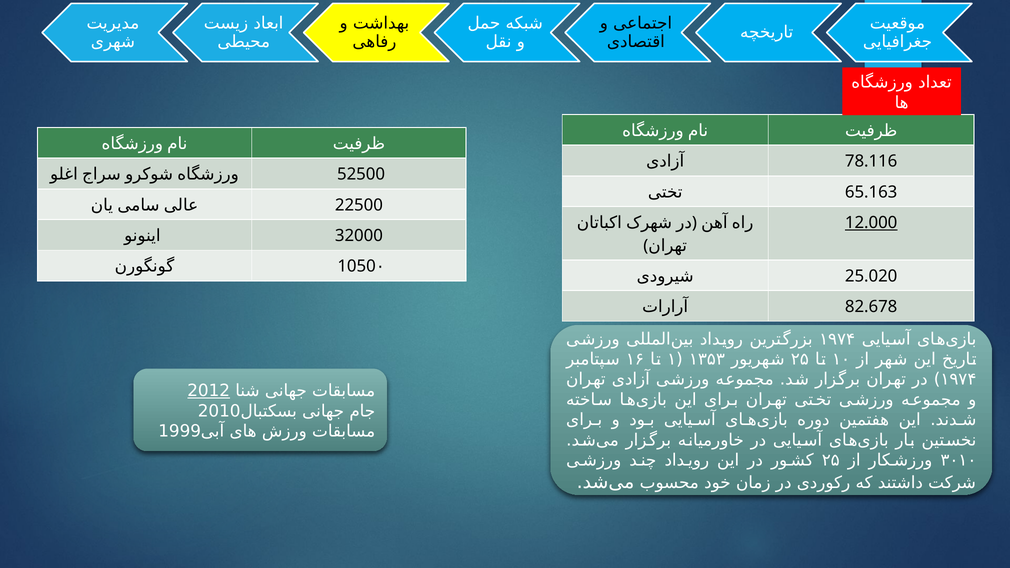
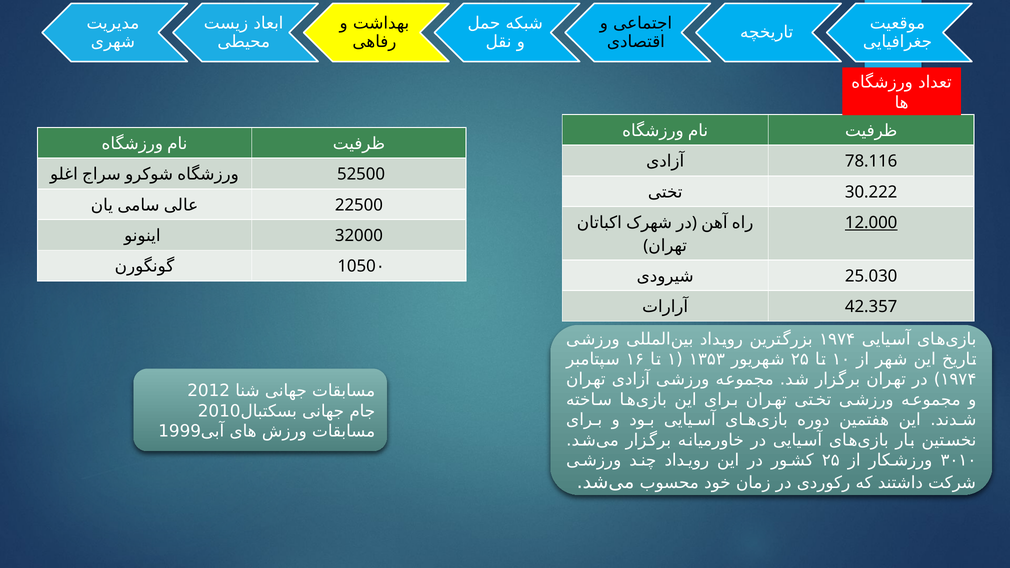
65.163: 65.163 -> 30.222
25.020: 25.020 -> 25.030
82.678: 82.678 -> 42.357
2012 underline: present -> none
